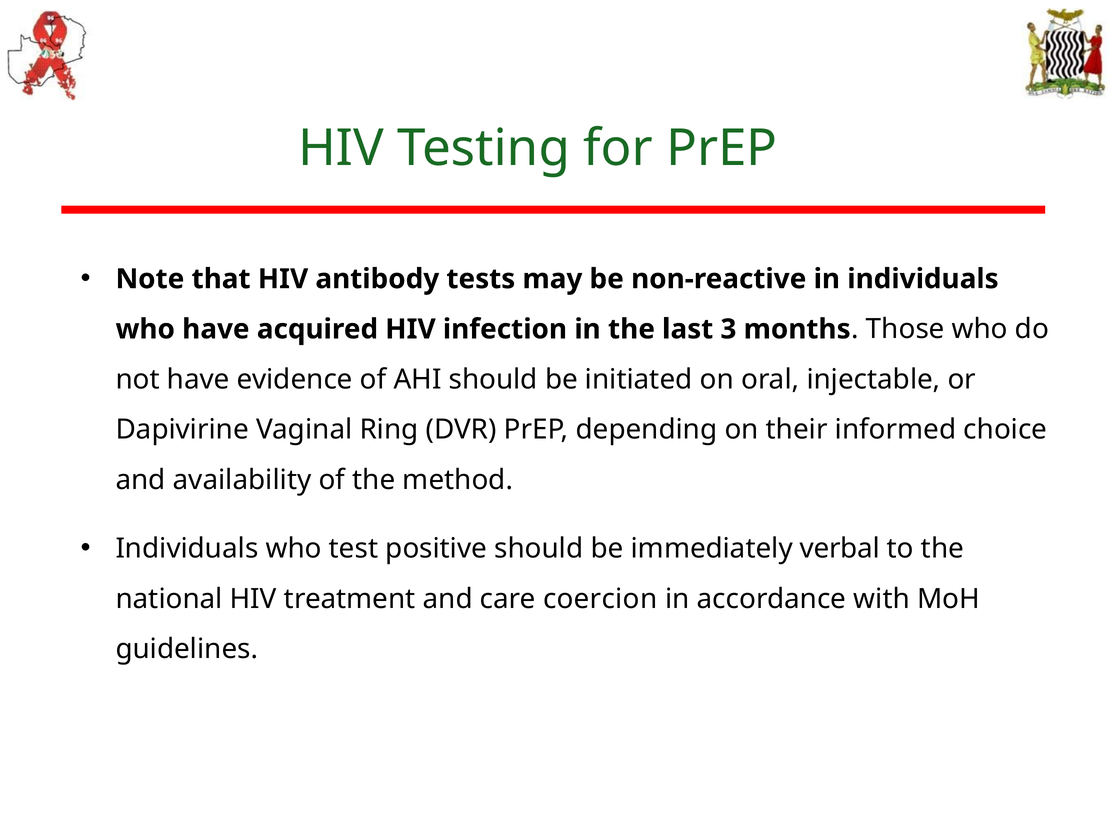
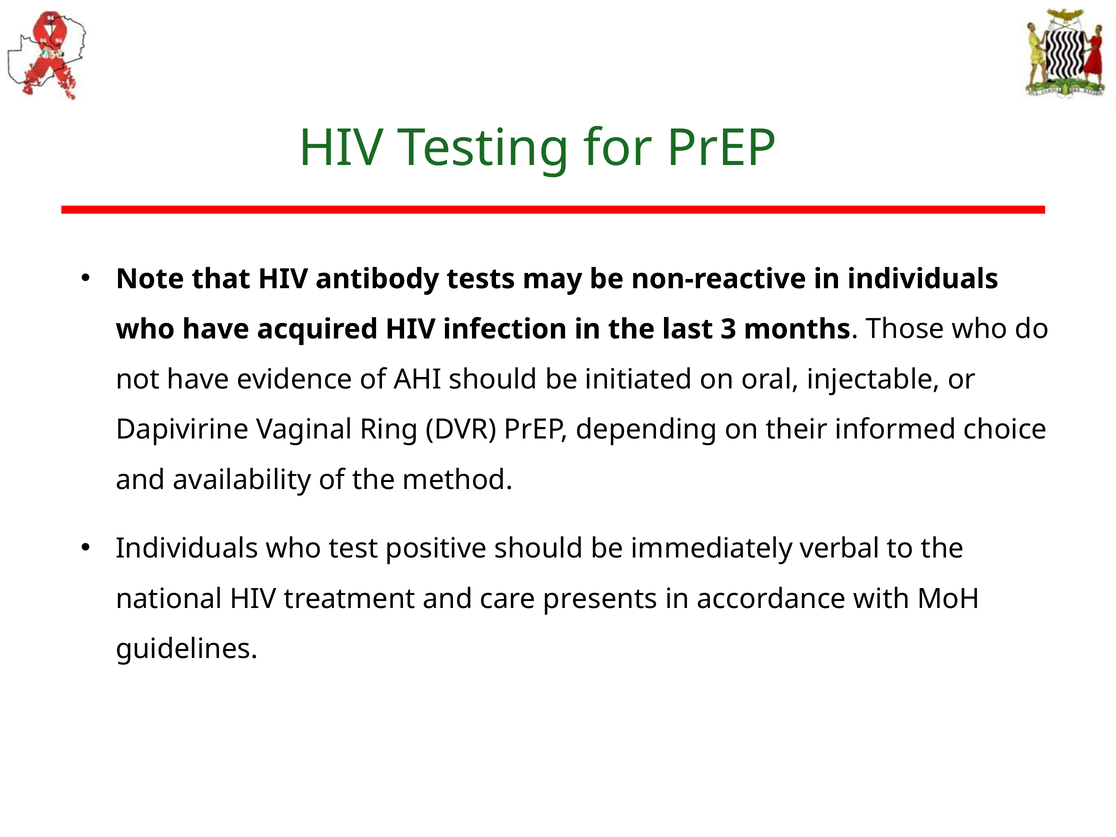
coercion: coercion -> presents
